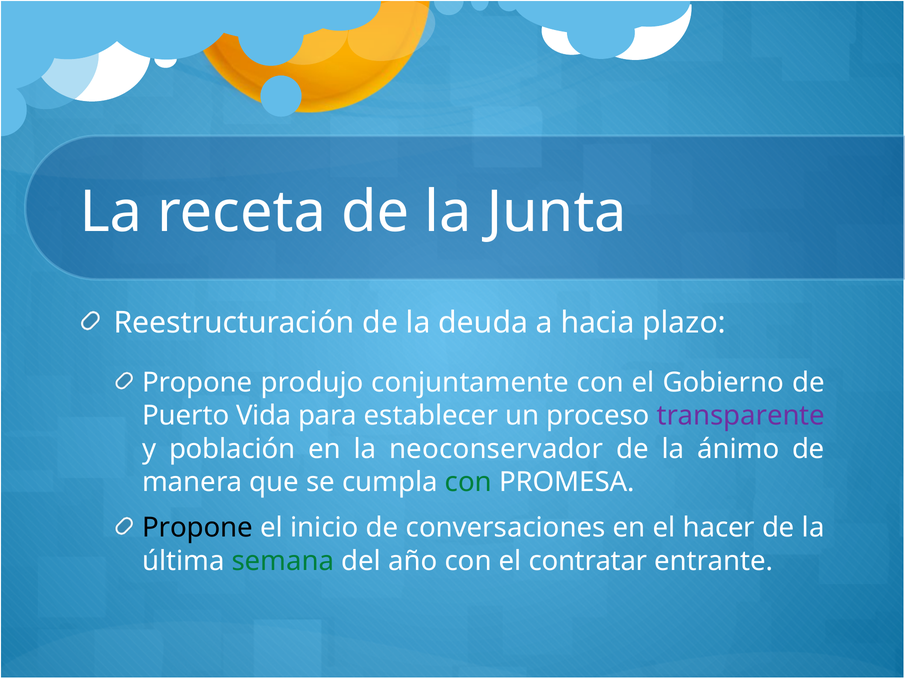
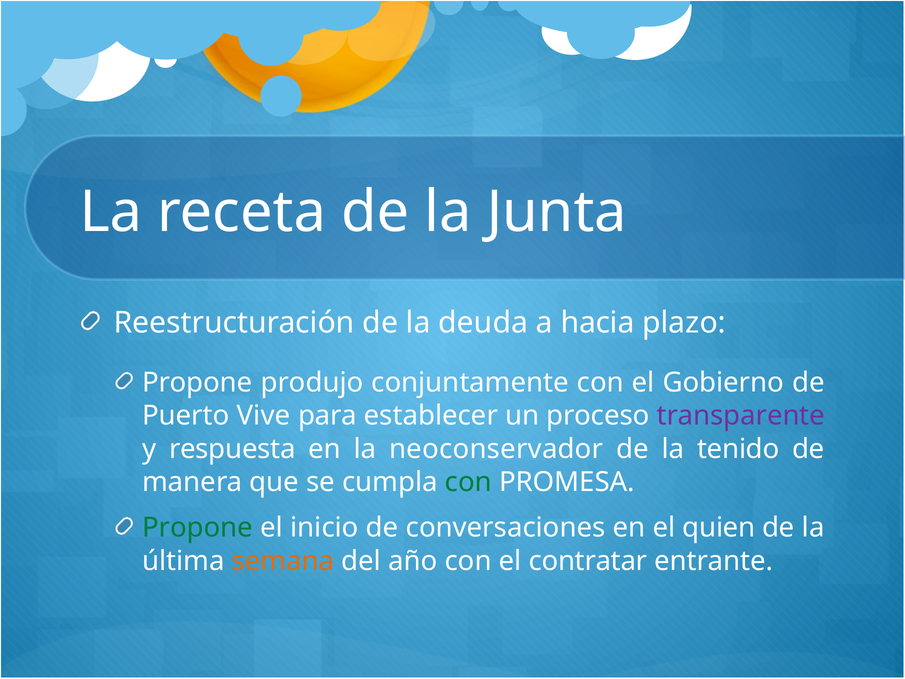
Vida: Vida -> Vive
población: población -> respuesta
ánimo: ánimo -> tenido
Propone at (197, 528) colour: black -> green
hacer: hacer -> quien
semana colour: green -> orange
